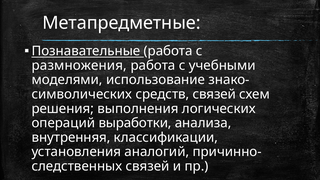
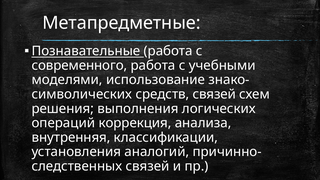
размножения: размножения -> современного
выработки: выработки -> коррекция
